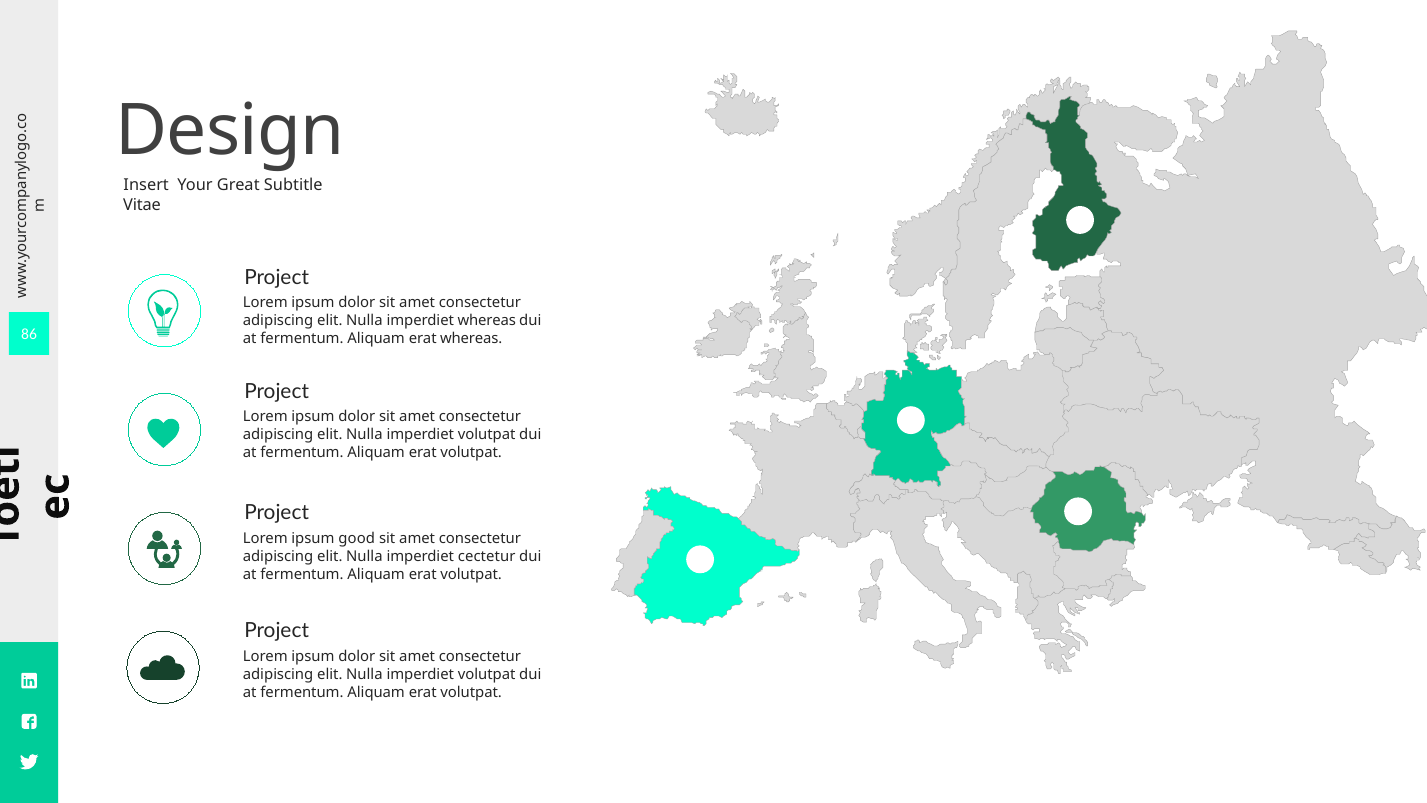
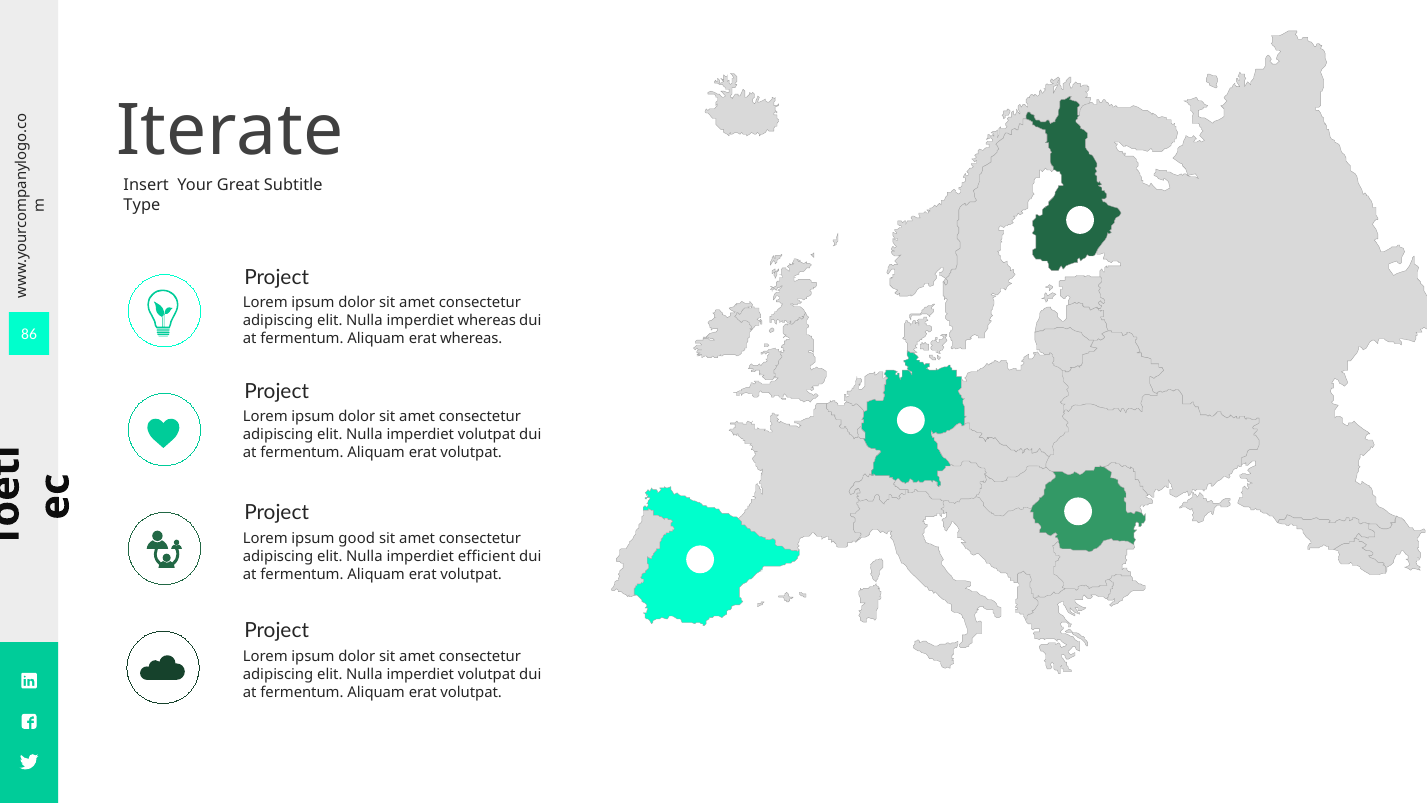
Design: Design -> Iterate
Vitae: Vitae -> Type
cectetur: cectetur -> efficient
